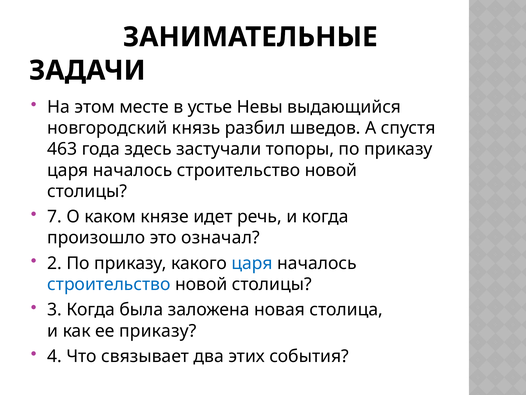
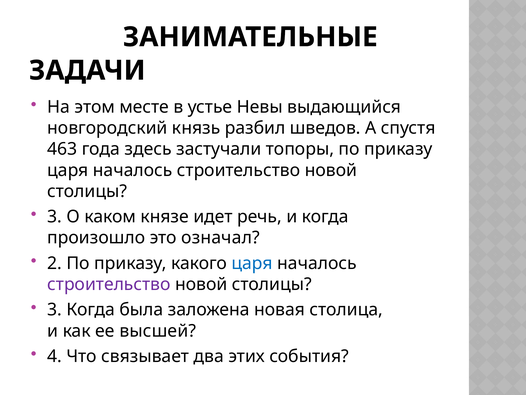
7 at (55, 217): 7 -> 3
строительство at (109, 284) colour: blue -> purple
ее приказу: приказу -> высшей
